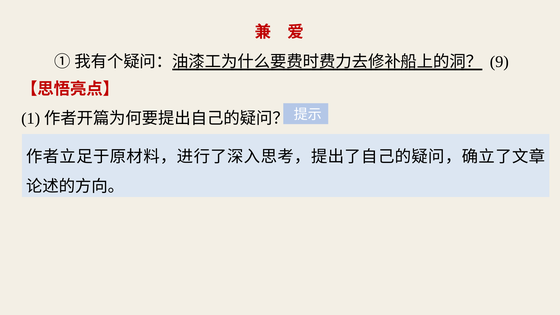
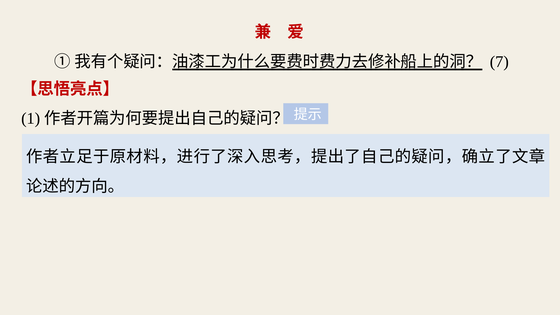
9: 9 -> 7
